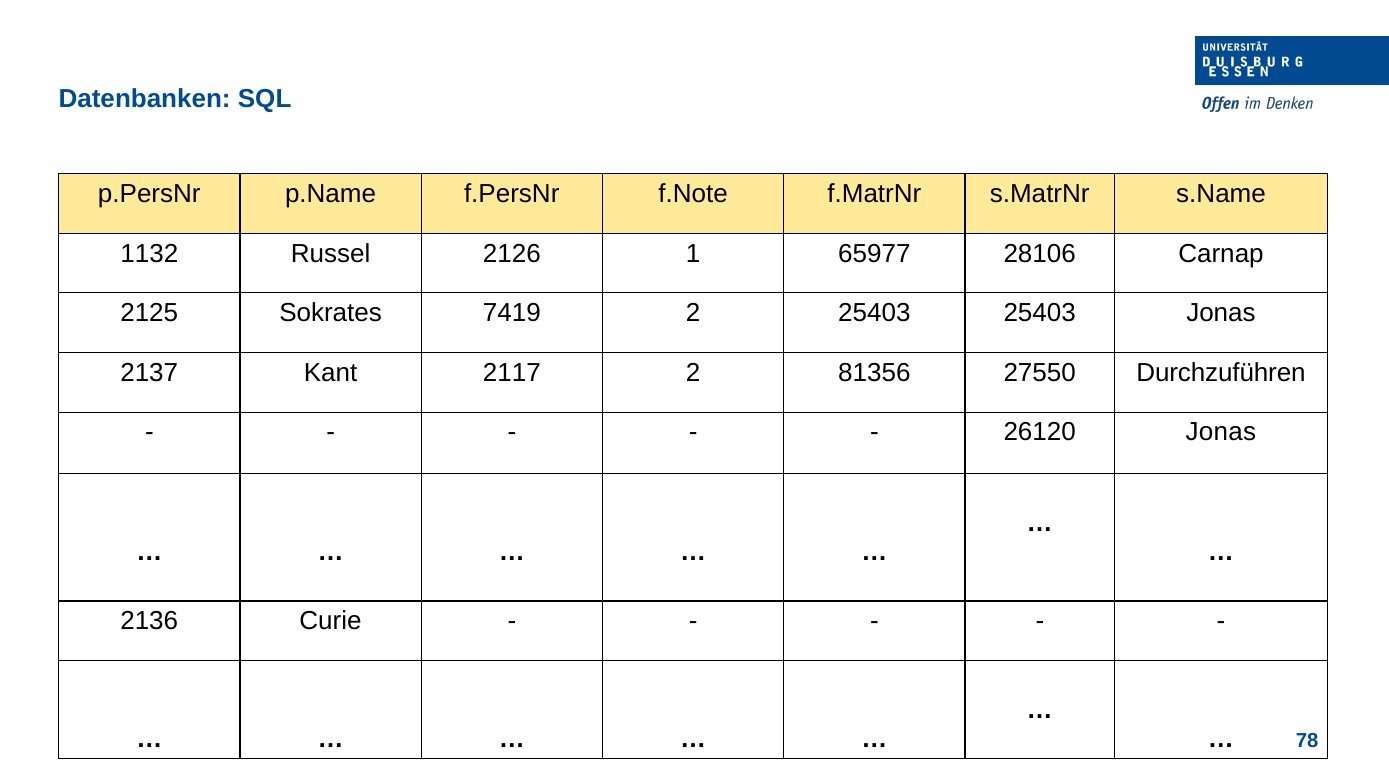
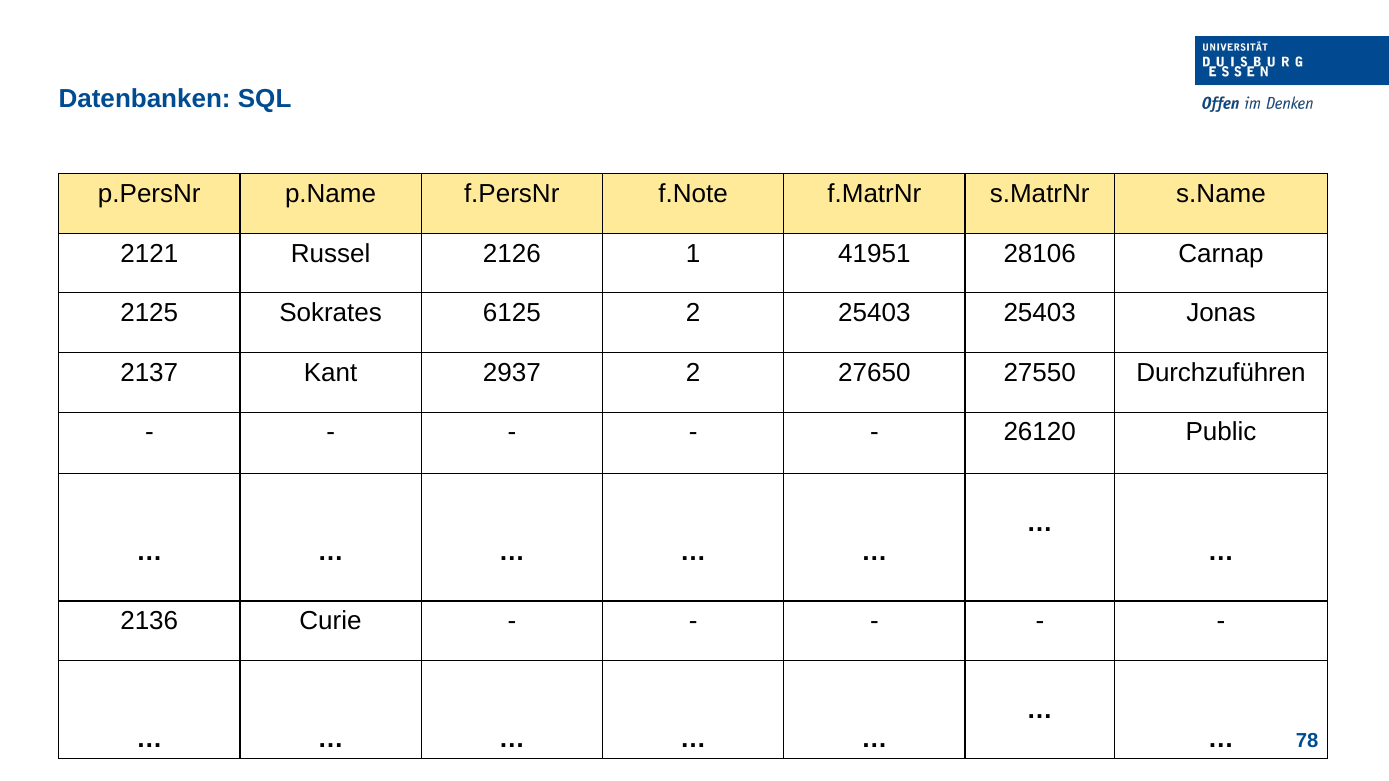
1132: 1132 -> 2121
65977: 65977 -> 41951
7419: 7419 -> 6125
2117: 2117 -> 2937
81356: 81356 -> 27650
26120 Jonas: Jonas -> Public
